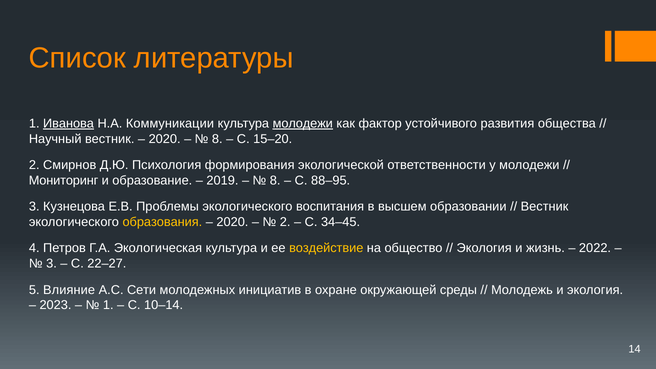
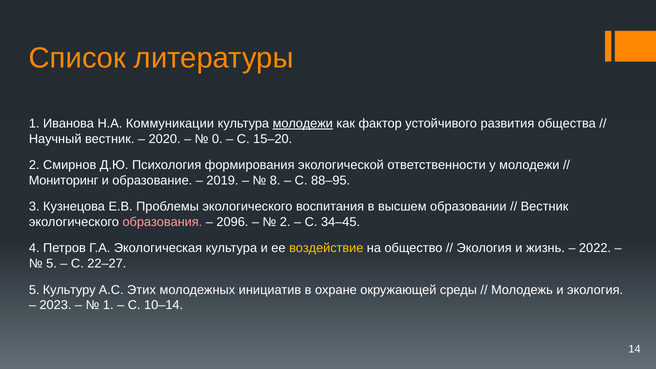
Иванова underline: present -> none
8 at (217, 139): 8 -> 0
образования colour: yellow -> pink
2020 at (232, 222): 2020 -> 2096
3 at (52, 264): 3 -> 5
Влияние: Влияние -> Культуру
Сети: Сети -> Этих
